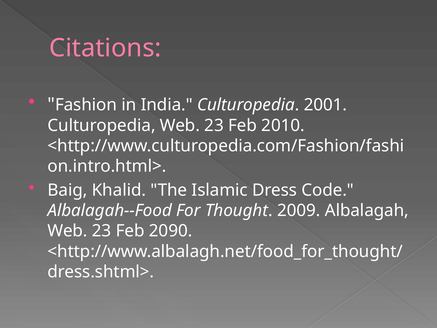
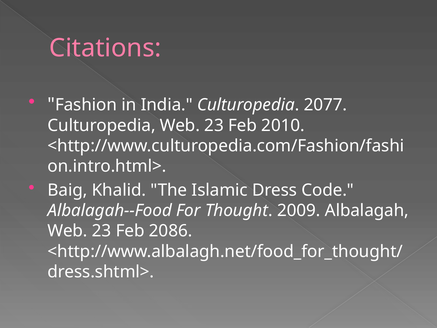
2001: 2001 -> 2077
2090: 2090 -> 2086
